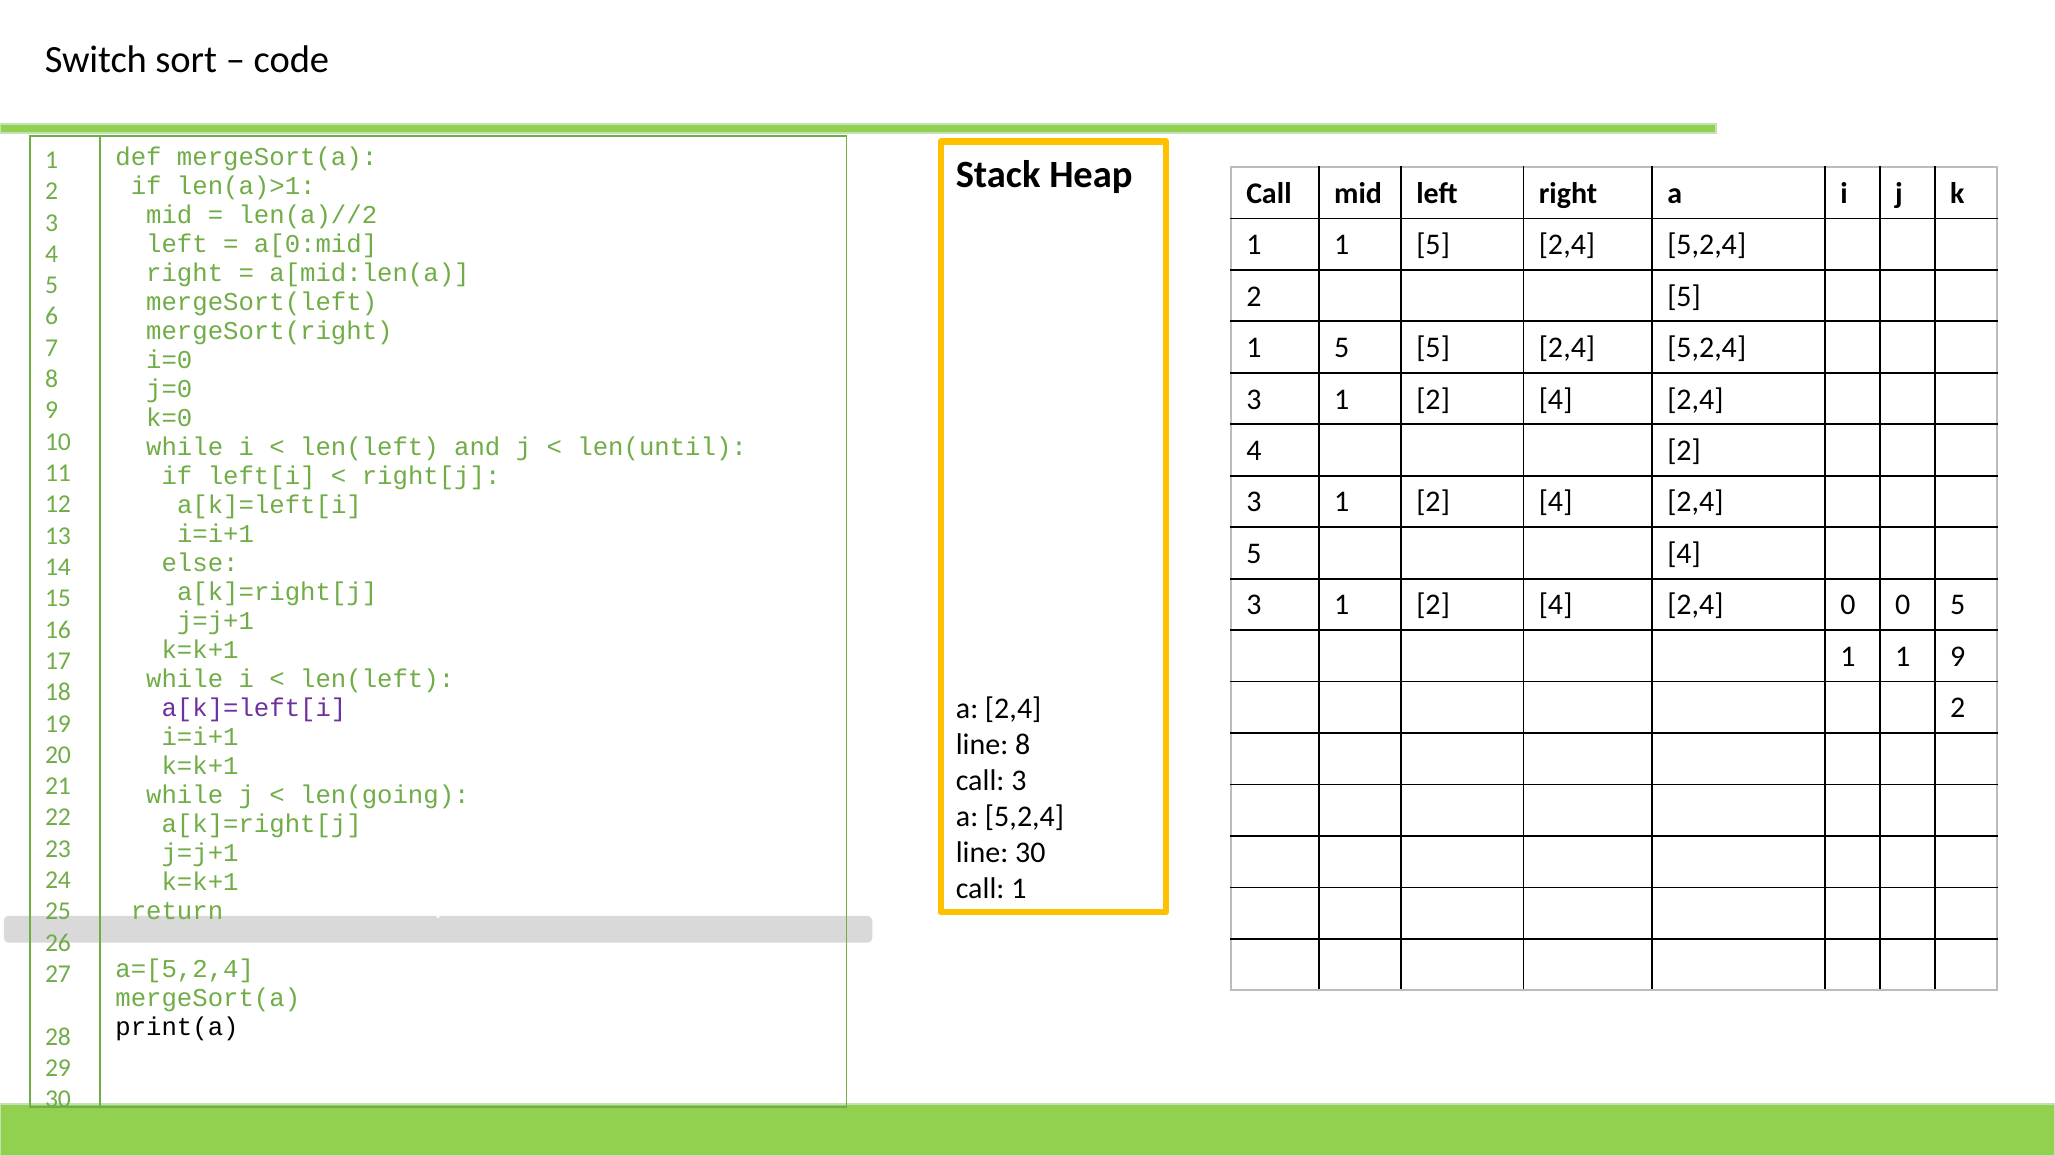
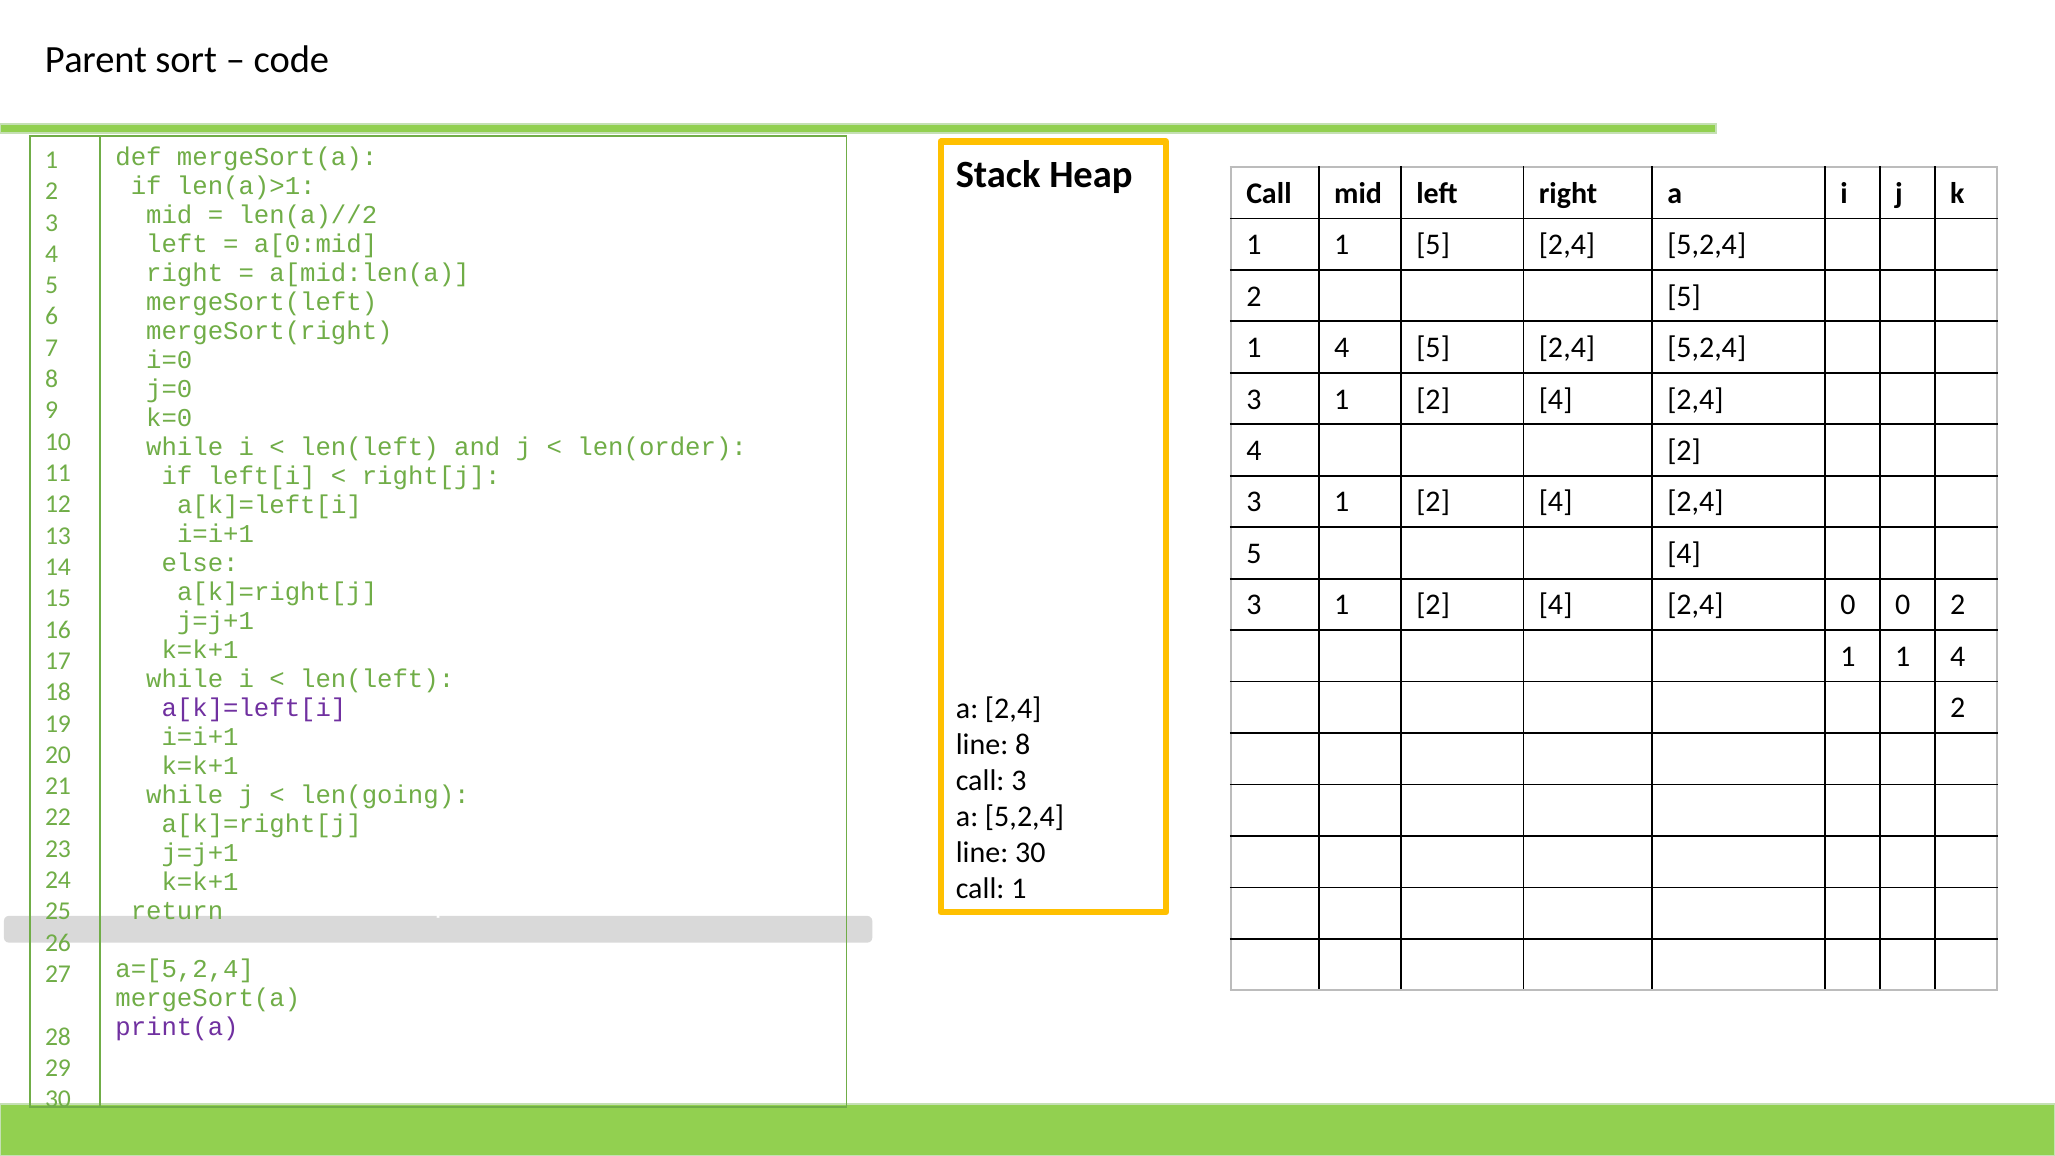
Switch: Switch -> Parent
5 at (1342, 348): 5 -> 4
len(until: len(until -> len(order
0 5: 5 -> 2
1 1 9: 9 -> 4
print(a colour: black -> purple
